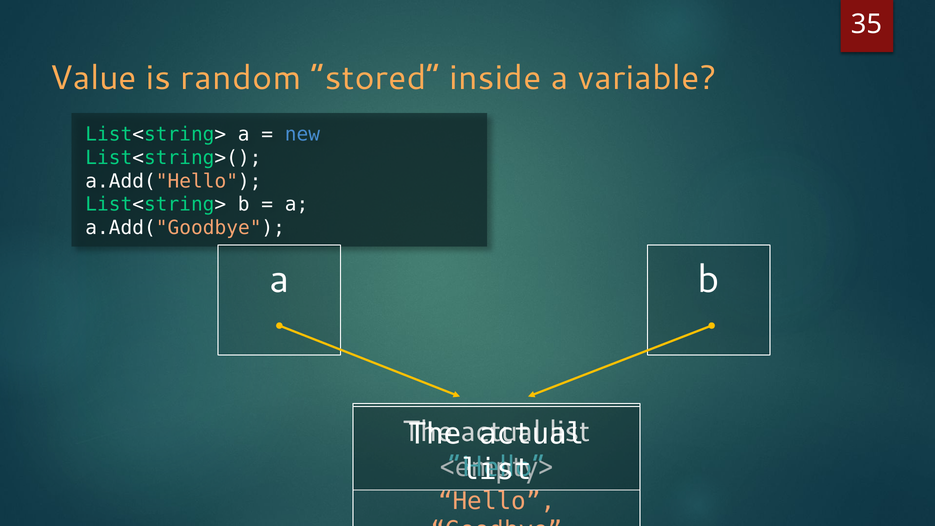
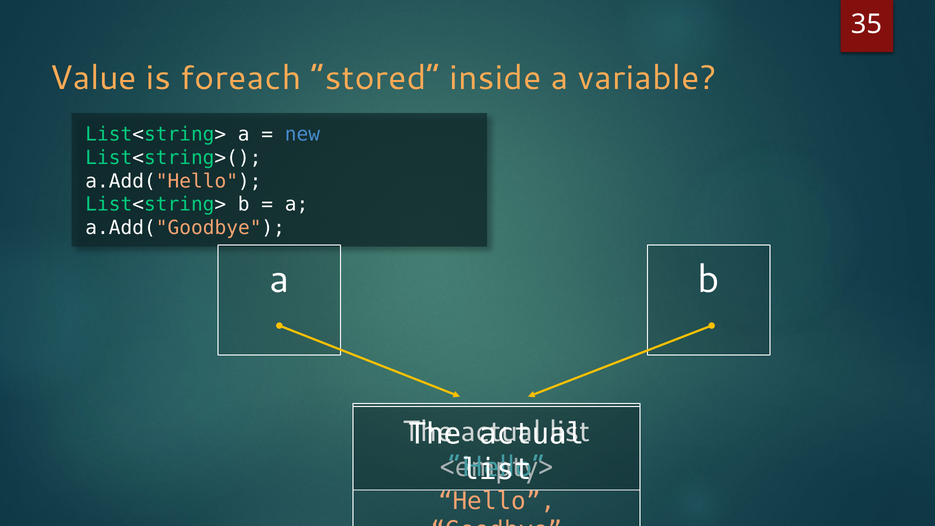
random: random -> foreach
